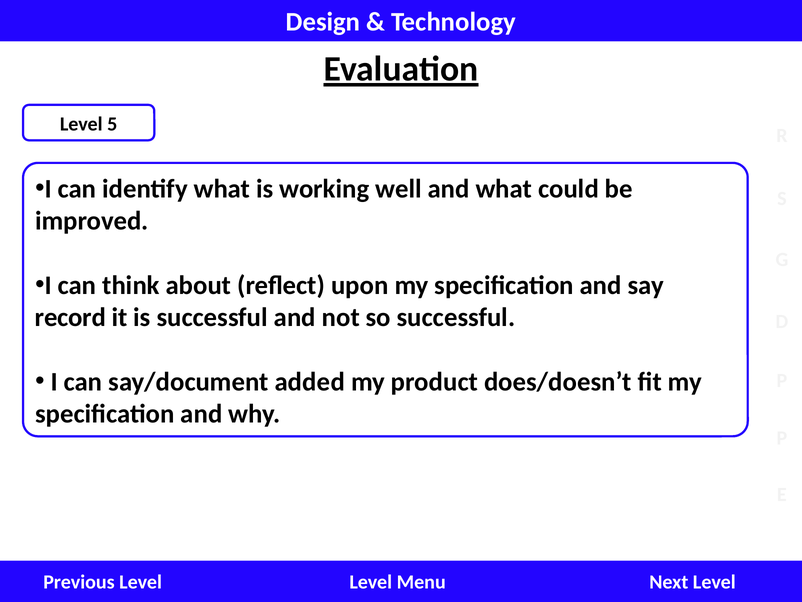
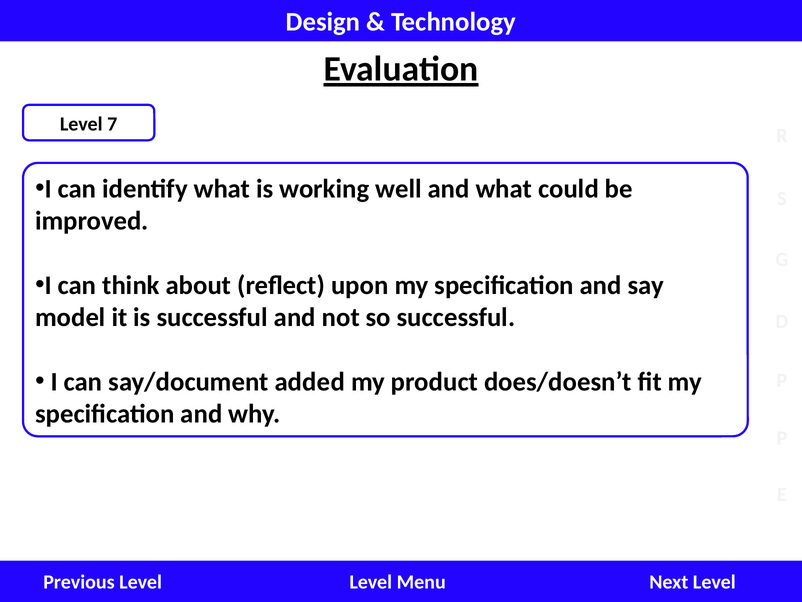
5: 5 -> 7
record: record -> model
